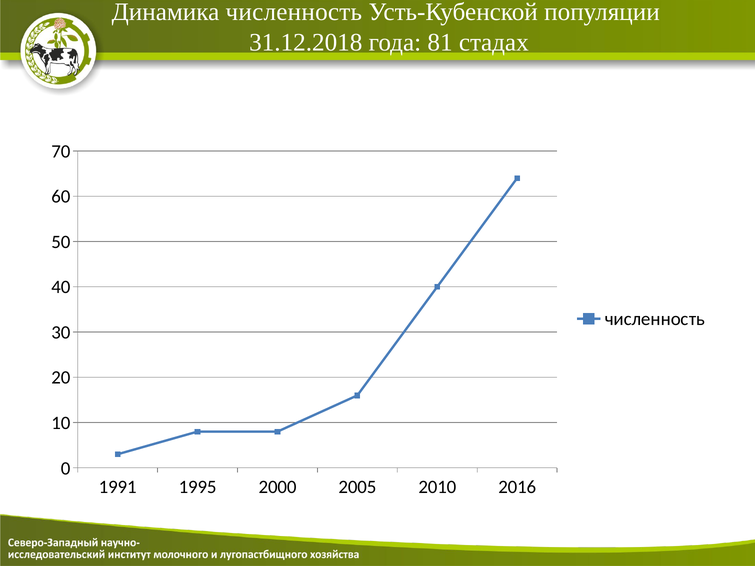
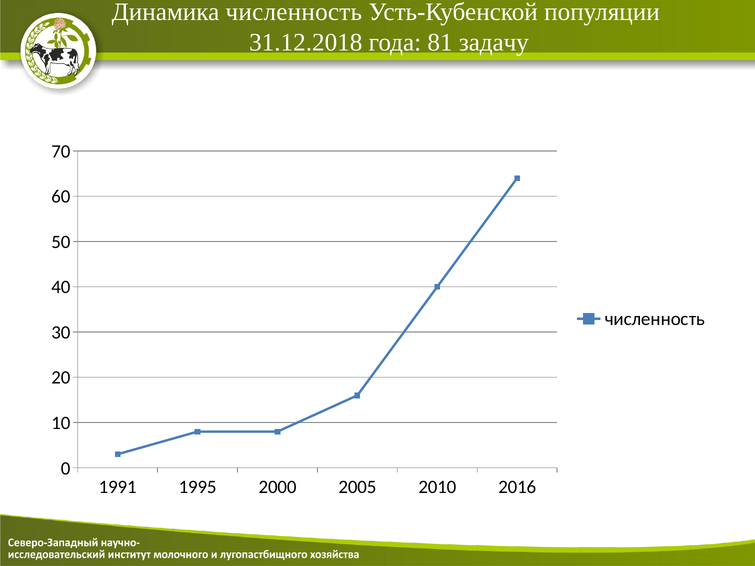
стадах: стадах -> задачу
